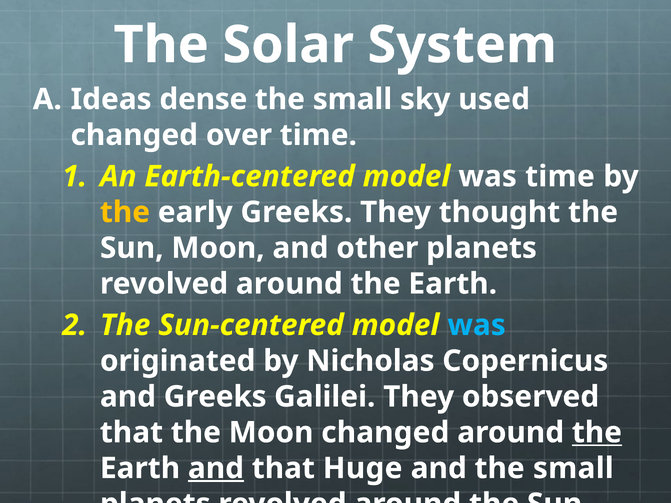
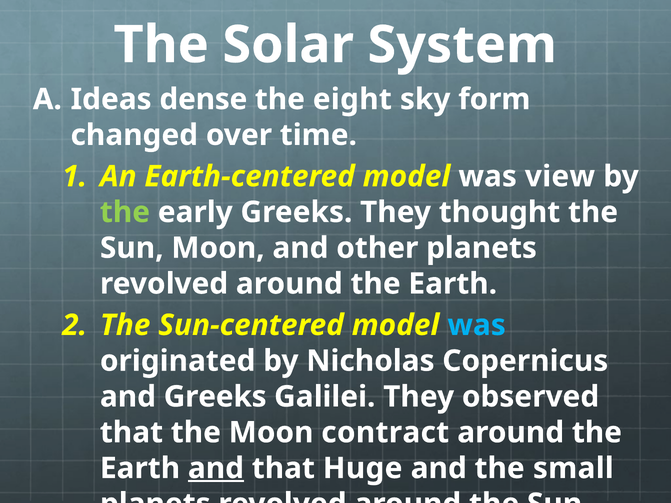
small at (352, 99): small -> eight
used: used -> form
was time: time -> view
the at (125, 212) colour: yellow -> light green
Moon changed: changed -> contract
the at (597, 433) underline: present -> none
